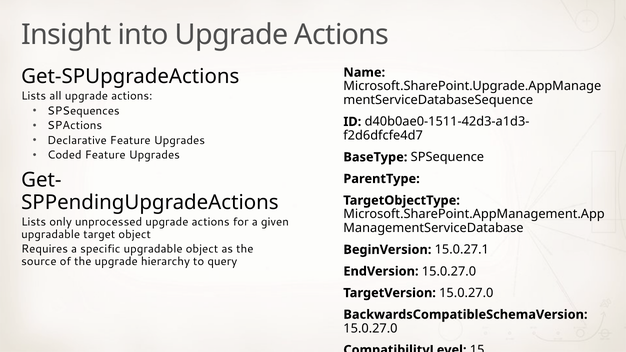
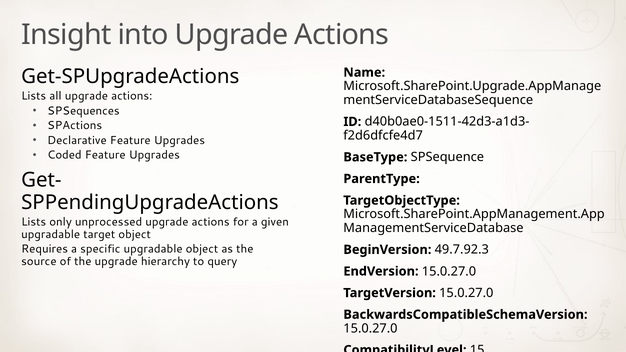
15.0.27.1: 15.0.27.1 -> 49.7.92.3
